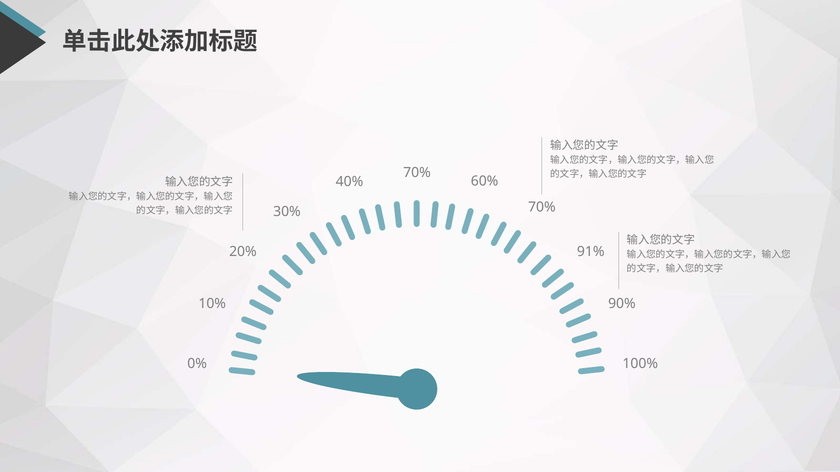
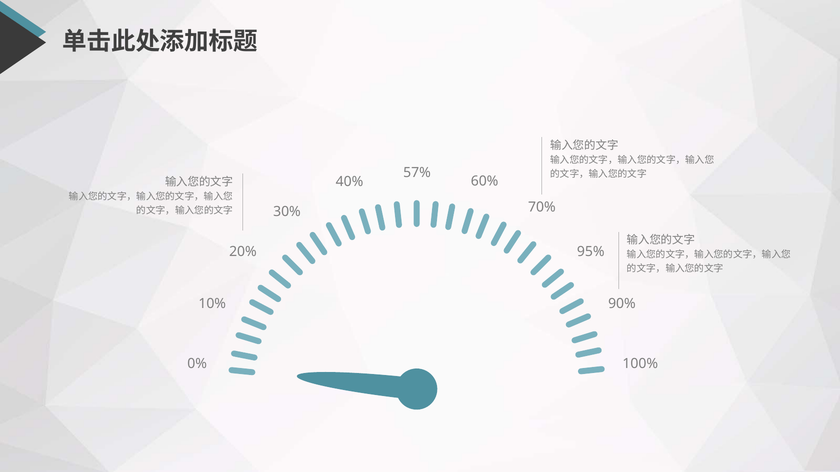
70% at (417, 173): 70% -> 57%
91%: 91% -> 95%
